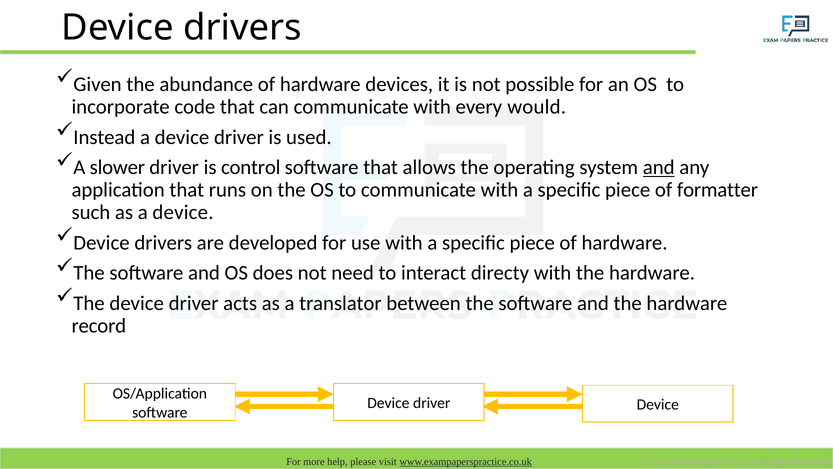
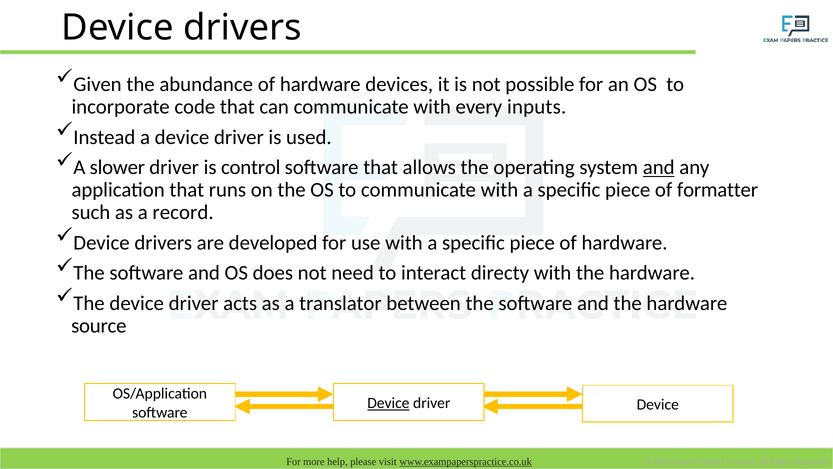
would: would -> inputs
as a device: device -> record
record: record -> source
Device at (388, 403) underline: none -> present
